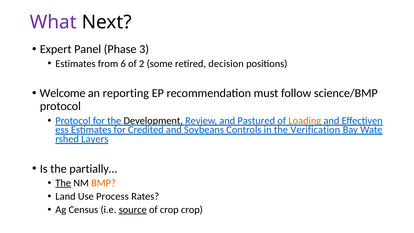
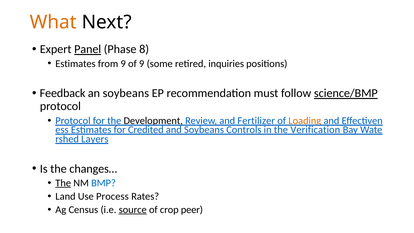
What colour: purple -> orange
Panel underline: none -> present
3: 3 -> 8
from 6: 6 -> 9
of 2: 2 -> 9
decision: decision -> inquiries
Welcome: Welcome -> Feedback
an reporting: reporting -> soybeans
science/BMP underline: none -> present
Pastured: Pastured -> Fertilizer
partially…: partially… -> changes…
BMP colour: orange -> blue
crop crop: crop -> peer
